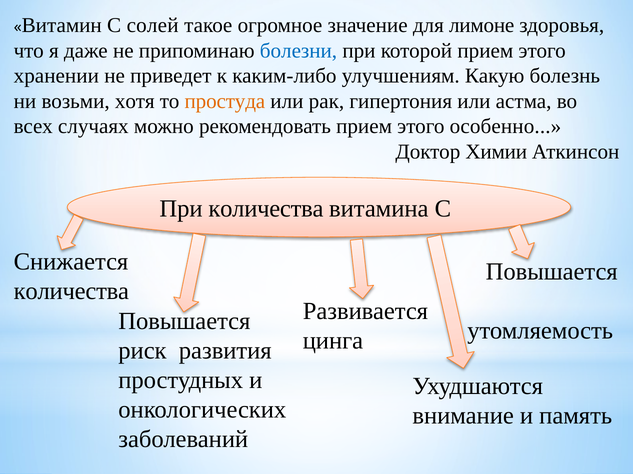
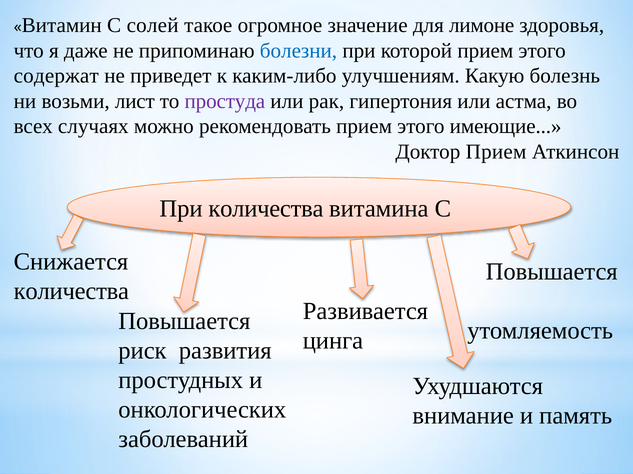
хранении: хранении -> содержат
хотя: хотя -> лист
простуда colour: orange -> purple
особенно: особенно -> имеющие
Доктор Химии: Химии -> Прием
